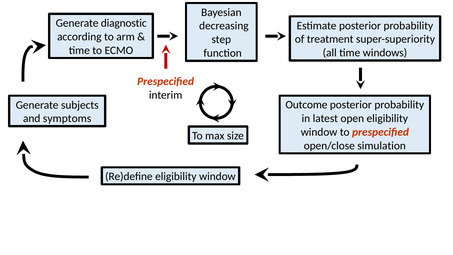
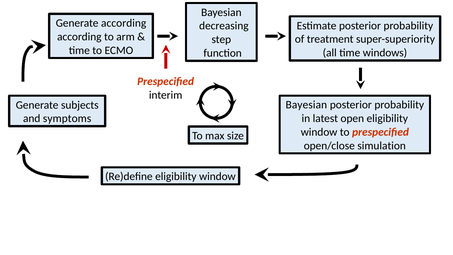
Generate diagnostic: diagnostic -> according
Outcome at (306, 105): Outcome -> Bayesian
